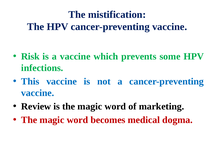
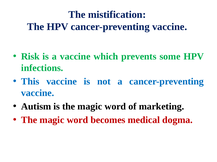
Review: Review -> Autism
